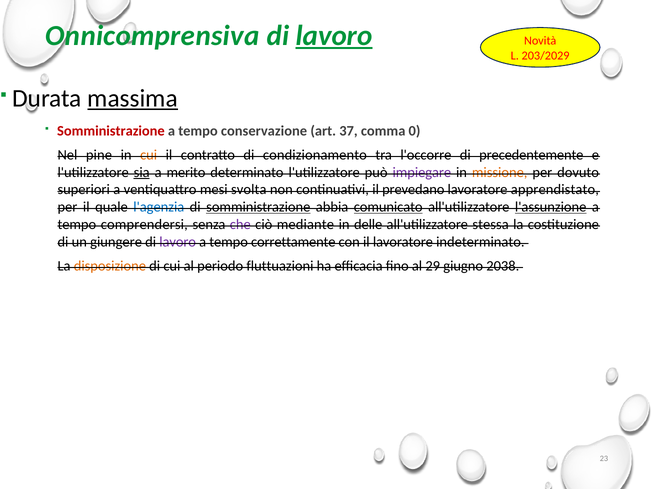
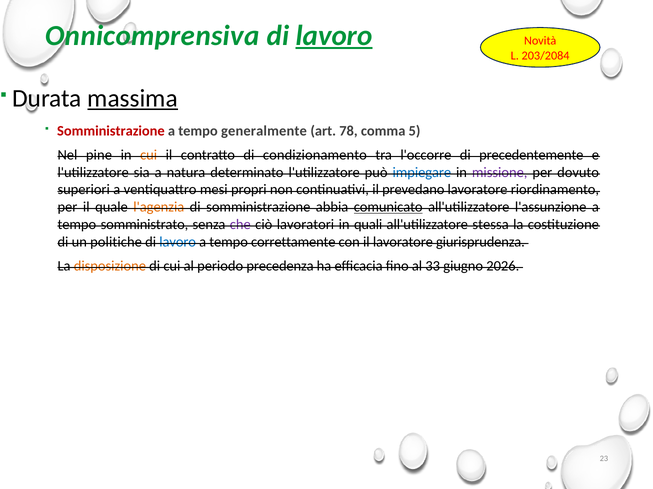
203/2029: 203/2029 -> 203/2084
conservazione: conservazione -> generalmente
37: 37 -> 78
0: 0 -> 5
sia underline: present -> none
merito: merito -> natura
impiegare colour: purple -> blue
missione colour: orange -> purple
svolta: svolta -> propri
apprendistato: apprendistato -> riordinamento
l'agenzia colour: blue -> orange
somministrazione at (258, 207) underline: present -> none
l'assunzione underline: present -> none
comprendersi: comprendersi -> somministrato
mediante: mediante -> lavoratori
delle: delle -> quali
giungere: giungere -> politiche
lavoro at (178, 242) colour: purple -> blue
indeterminato: indeterminato -> giurisprudenza
fluttuazioni: fluttuazioni -> precedenza
29: 29 -> 33
2038: 2038 -> 2026
